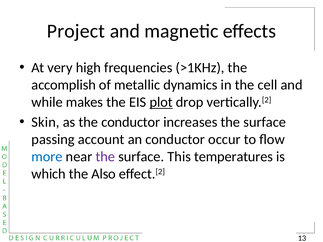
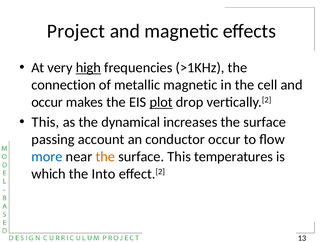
high underline: none -> present
accomplish: accomplish -> connection
metallic dynamics: dynamics -> magnetic
while at (47, 102): while -> occur
Skin at (45, 122): Skin -> This
the conductor: conductor -> dynamical
the at (105, 157) colour: purple -> orange
Also: Also -> Into
